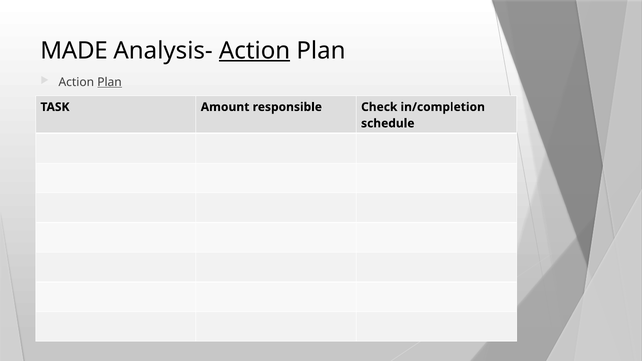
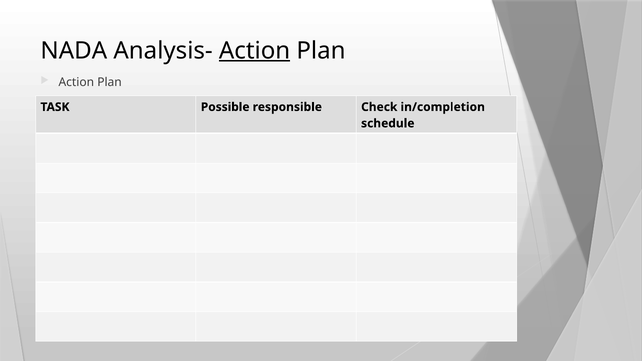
MADE: MADE -> NADA
Plan at (110, 82) underline: present -> none
Amount: Amount -> Possible
